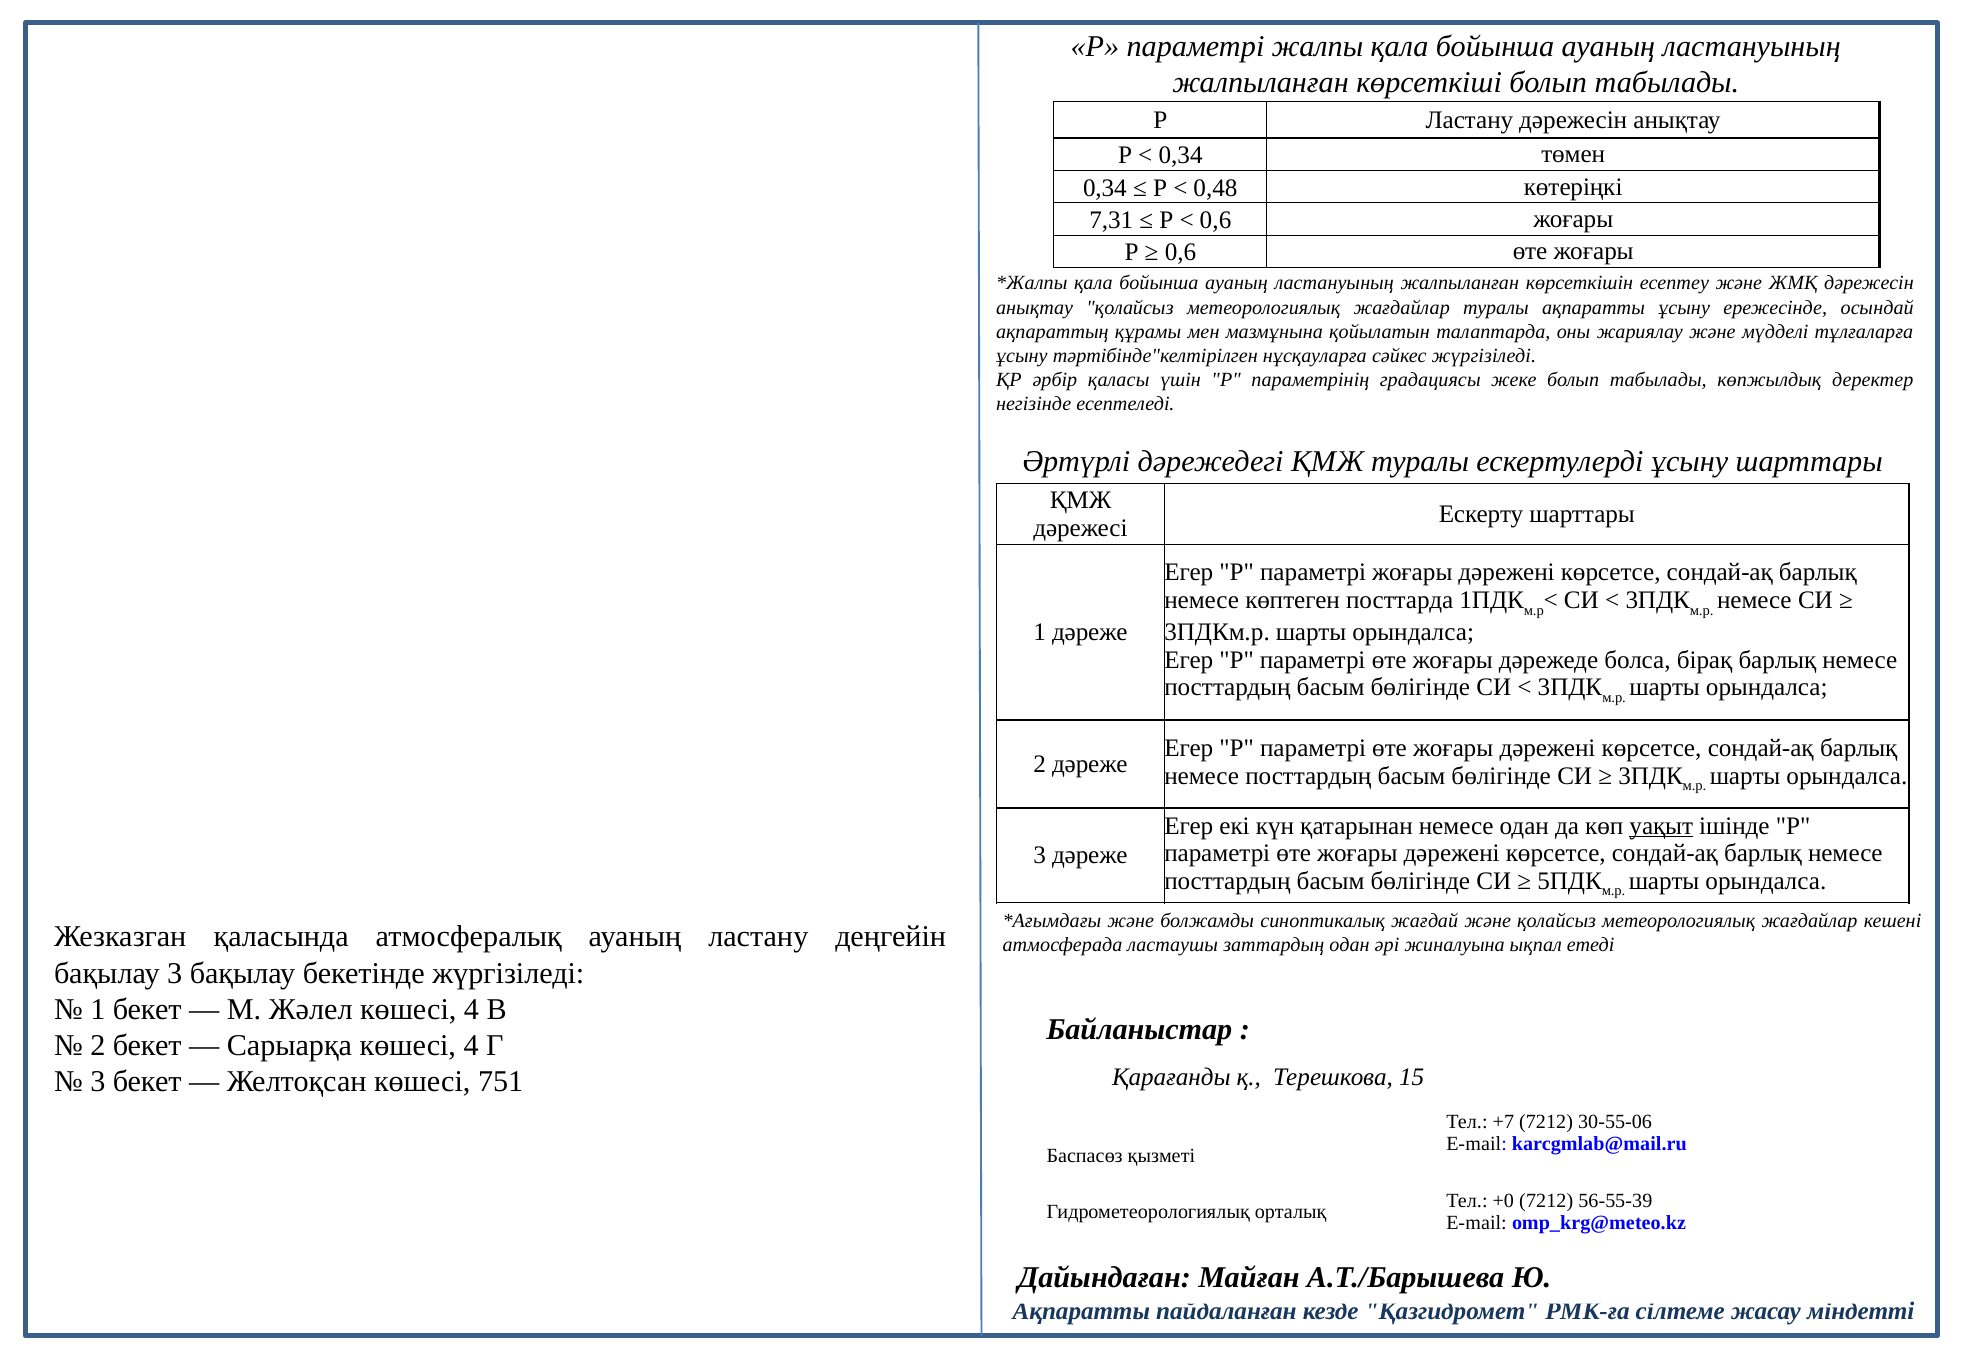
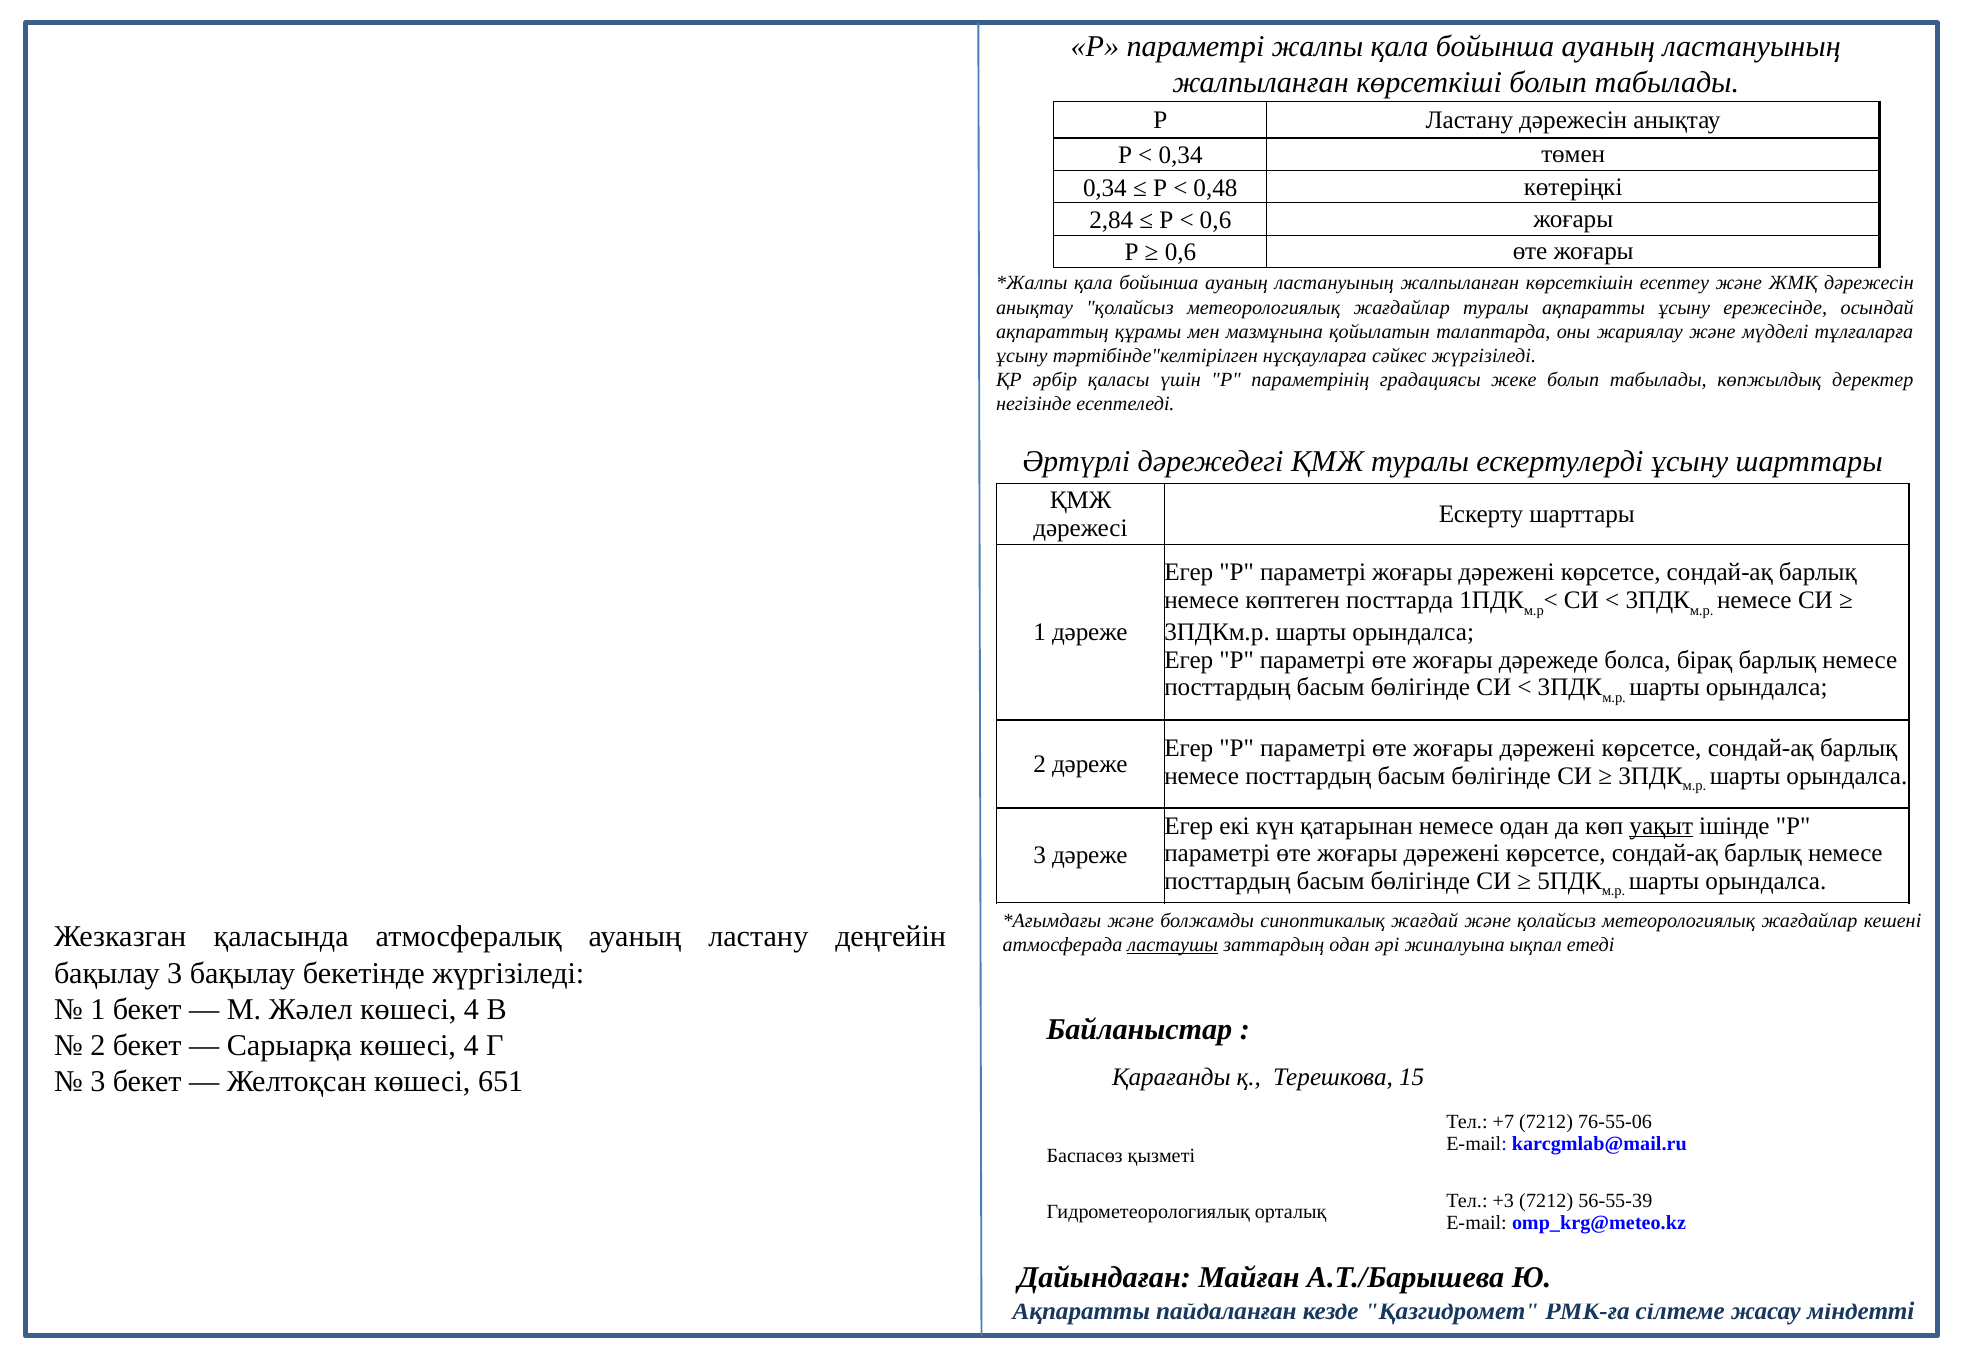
7,31: 7,31 -> 2,84
ластаушы underline: none -> present
751: 751 -> 651
30-55-06: 30-55-06 -> 76-55-06
+0: +0 -> +3
